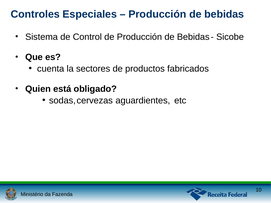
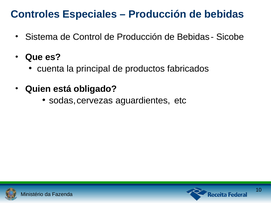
sectores: sectores -> principal
